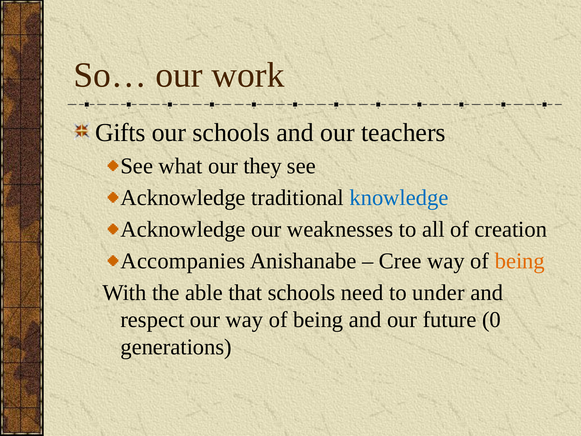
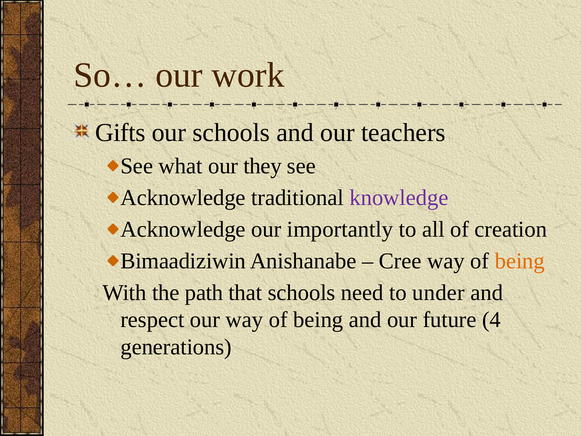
knowledge colour: blue -> purple
weaknesses: weaknesses -> importantly
Accompanies: Accompanies -> Bimaadiziwin
able: able -> path
0: 0 -> 4
